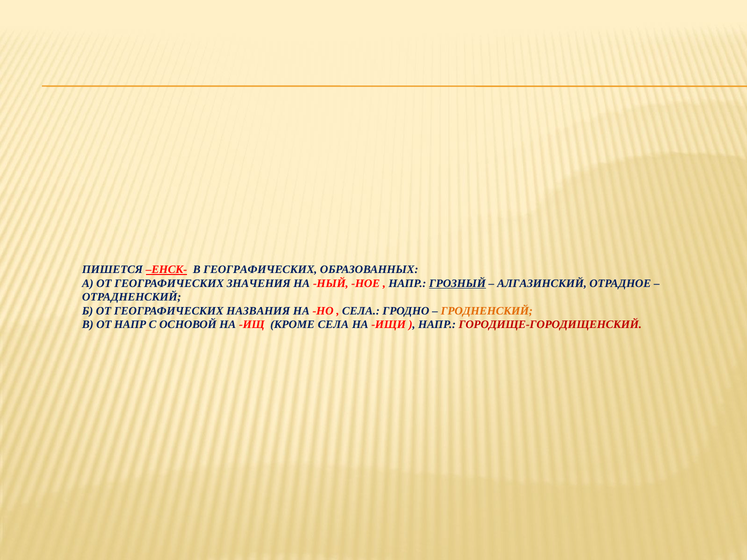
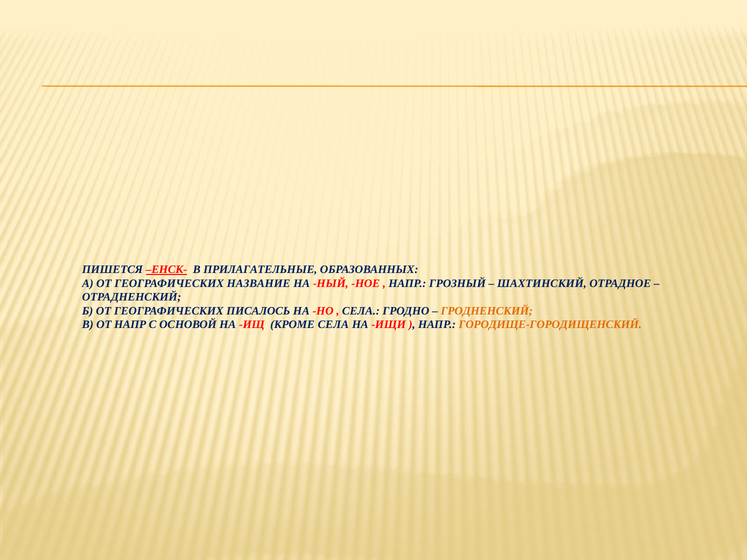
В ГЕОГРАФИЧЕСКИХ: ГЕОГРАФИЧЕСКИХ -> ПРИЛАГАТЕЛЬНЫЕ
ЗНАЧЕНИЯ: ЗНАЧЕНИЯ -> НАЗВАНИЕ
ГРОЗНЫЙ underline: present -> none
АЛГАЗИНСКИЙ: АЛГАЗИНСКИЙ -> ШАХТИНСКИЙ
НАЗВАНИЯ: НАЗВАНИЯ -> ПИСАЛОСЬ
ГОРОДИЩЕ-ГОРОДИЩЕНСКИЙ colour: red -> orange
